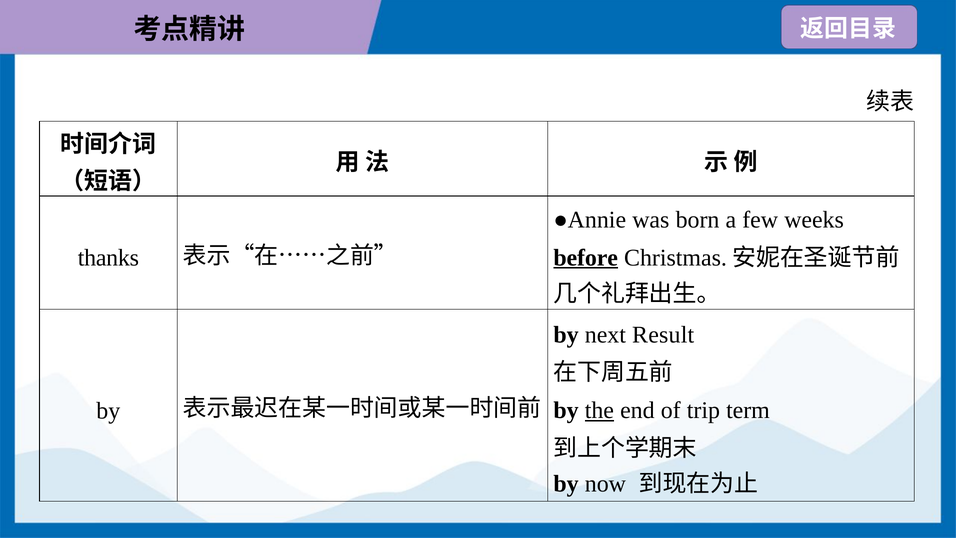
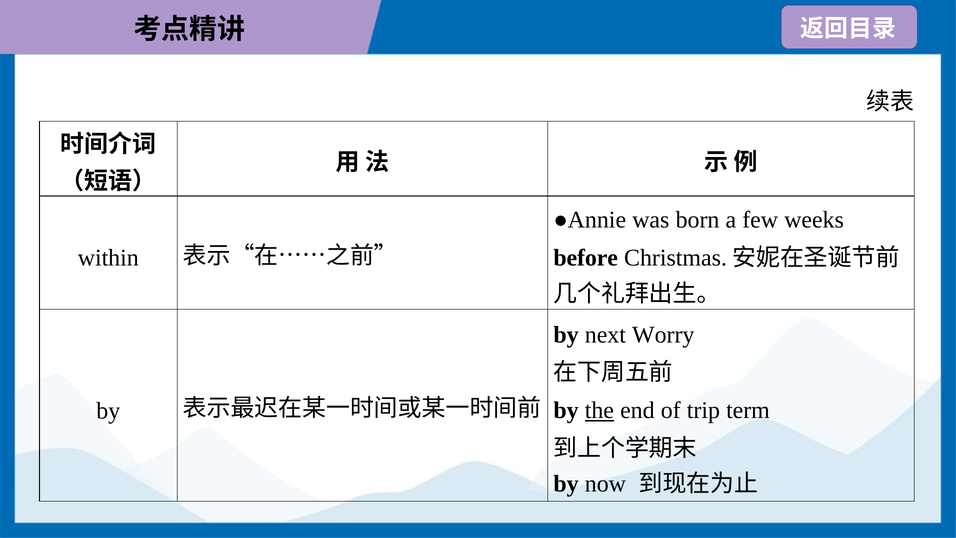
before underline: present -> none
thanks: thanks -> within
Result: Result -> Worry
